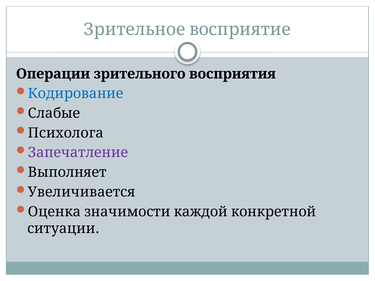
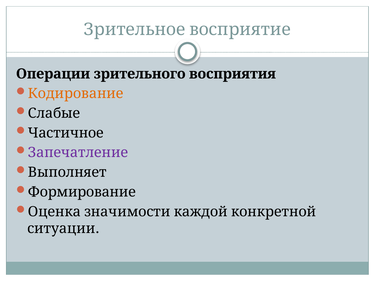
Кодирование colour: blue -> orange
Психолога: Психолога -> Частичное
Увеличивается: Увеличивается -> Формирование
